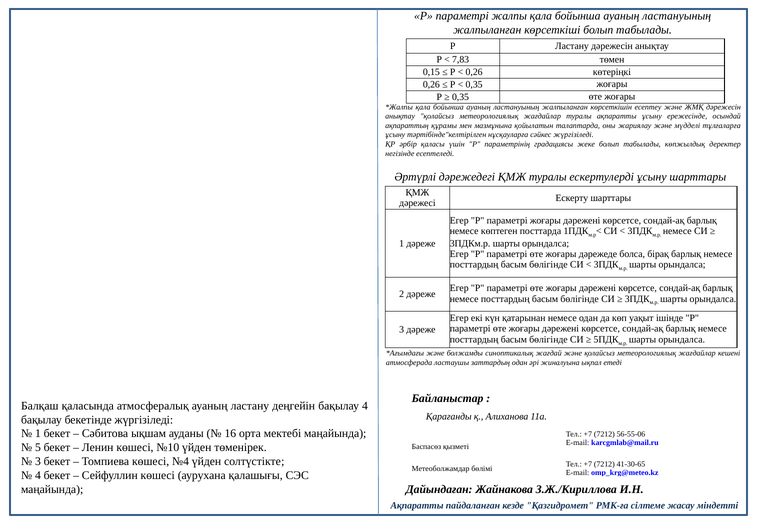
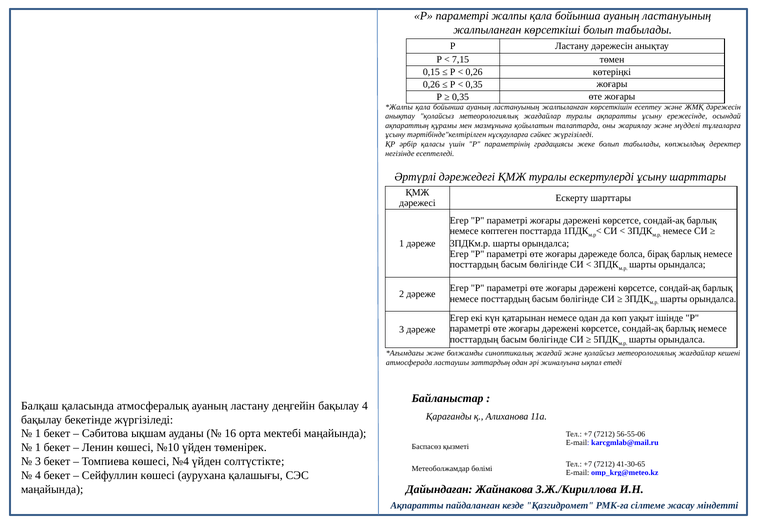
7,83: 7,83 -> 7,15
5 at (38, 448): 5 -> 1
